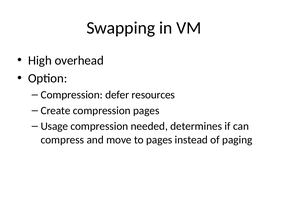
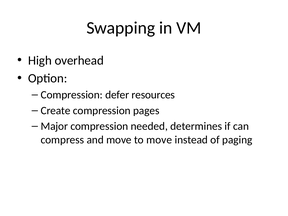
Usage: Usage -> Major
to pages: pages -> move
